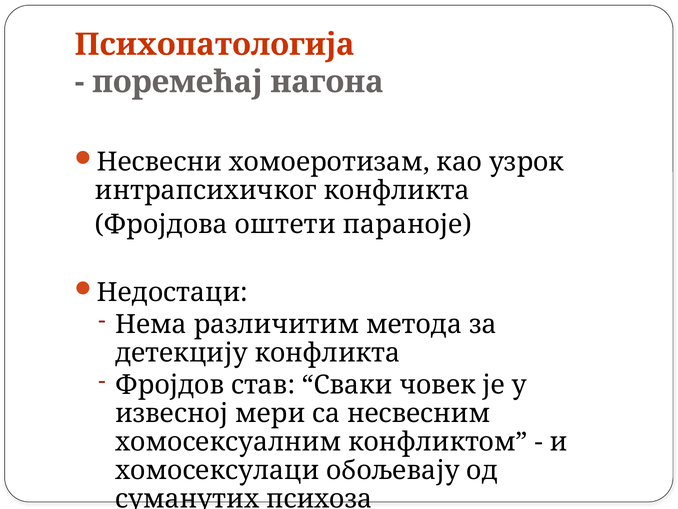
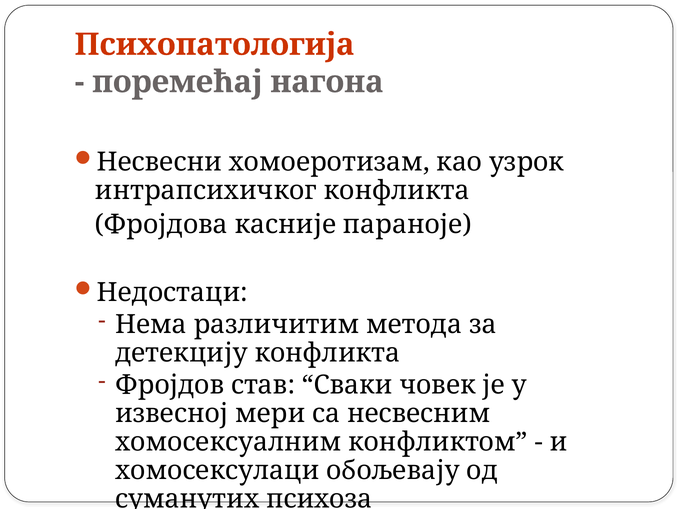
оштети: оштети -> касније
